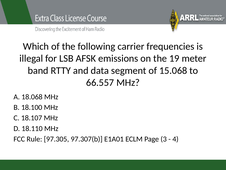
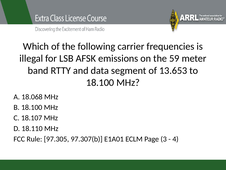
19: 19 -> 59
15.068: 15.068 -> 13.653
66.557 at (100, 82): 66.557 -> 18.100
